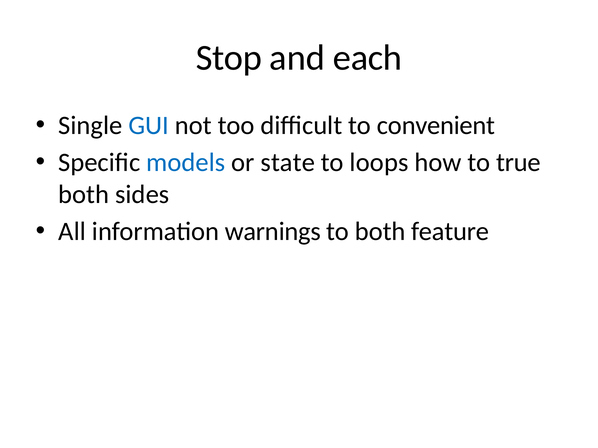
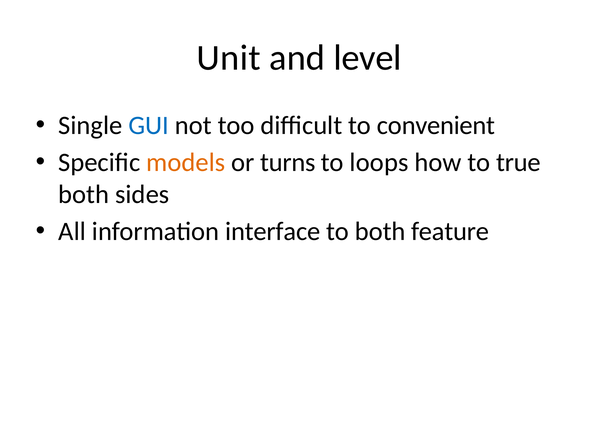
Stop: Stop -> Unit
each: each -> level
models colour: blue -> orange
state: state -> turns
warnings: warnings -> interface
